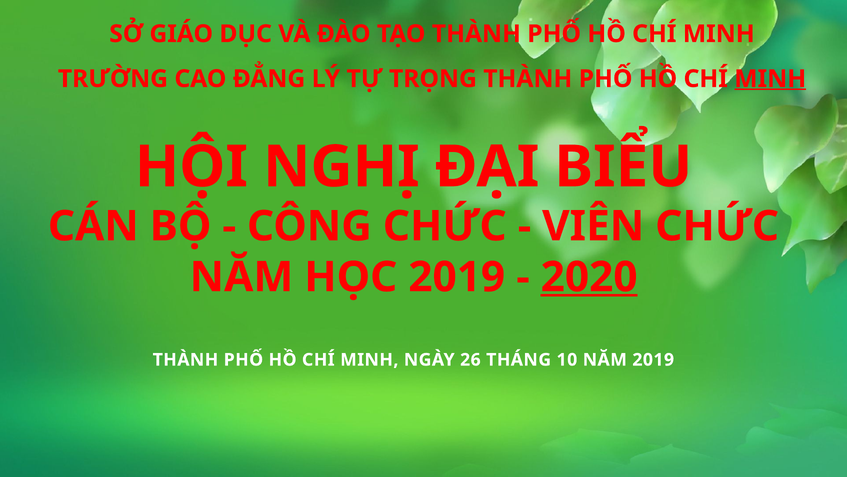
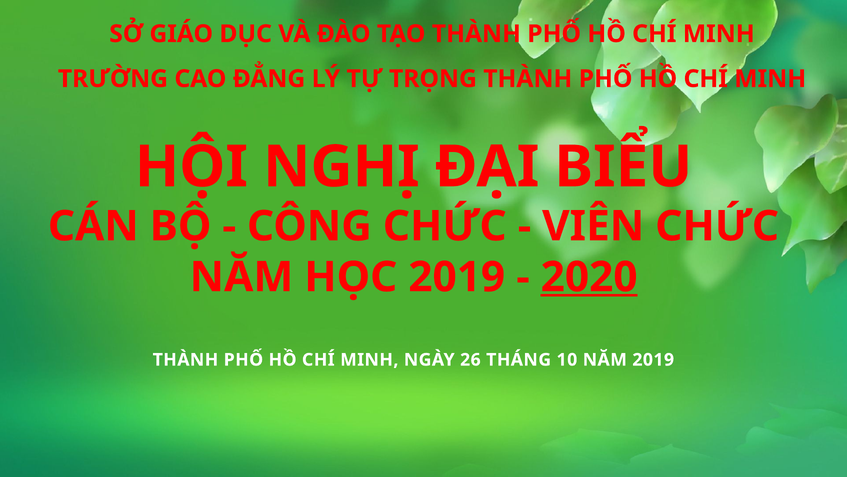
MINH at (770, 79) underline: present -> none
